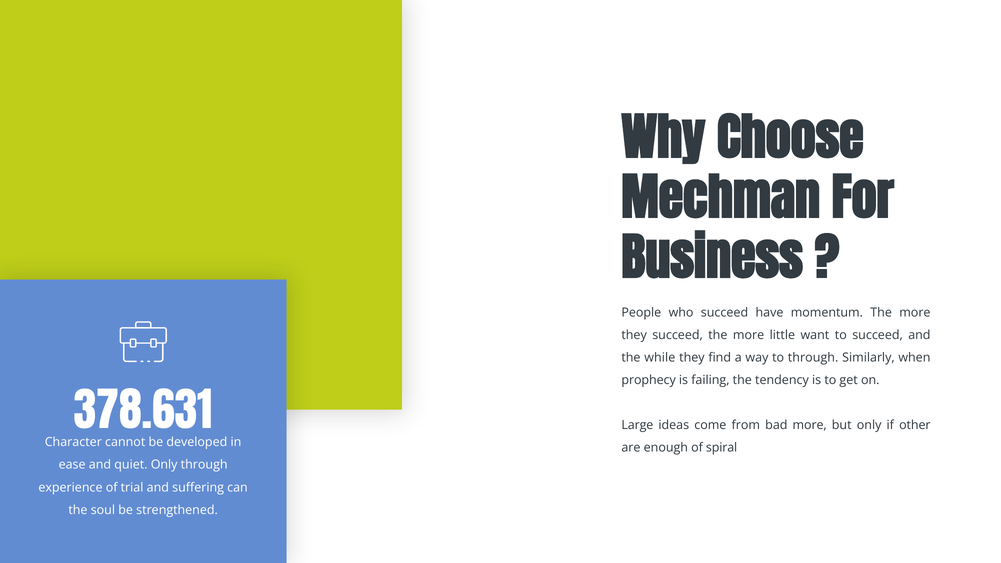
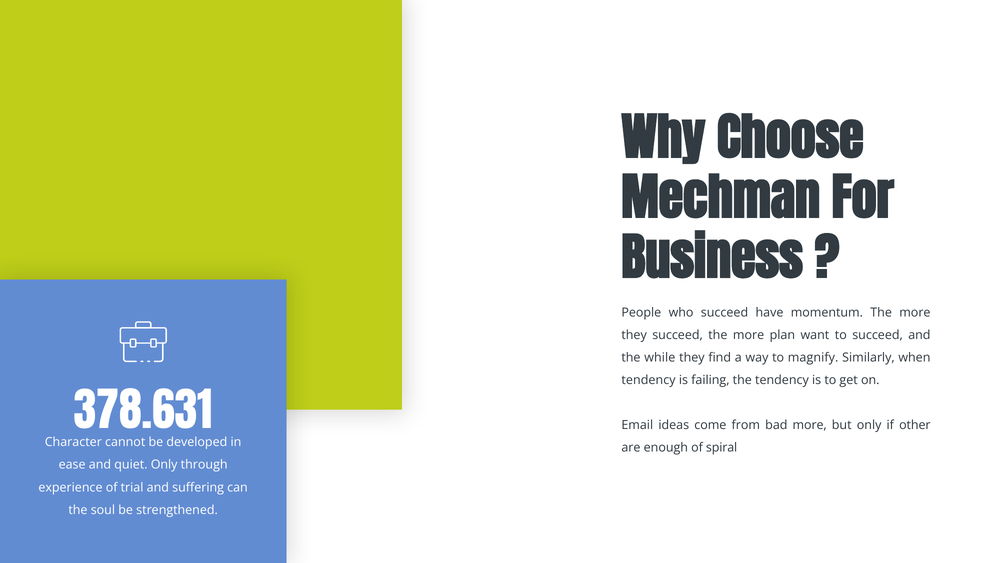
little: little -> plan
to through: through -> magnify
prophecy at (649, 380): prophecy -> tendency
Large: Large -> Email
